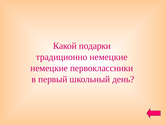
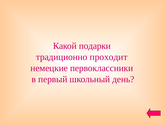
традиционно немецкие: немецкие -> проходит
